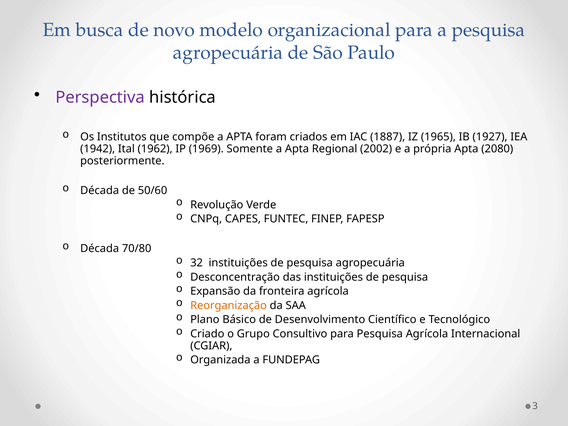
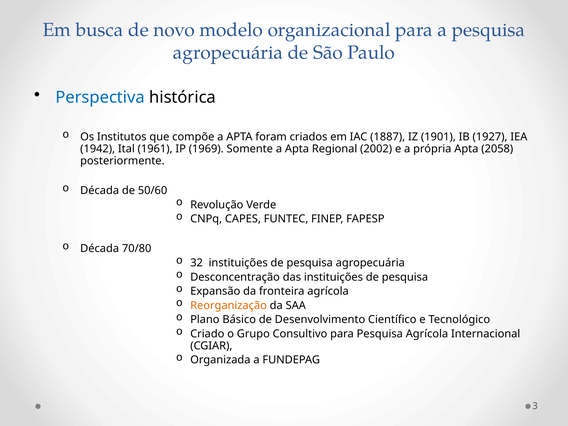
Perspectiva colour: purple -> blue
1965: 1965 -> 1901
1962: 1962 -> 1961
2080: 2080 -> 2058
